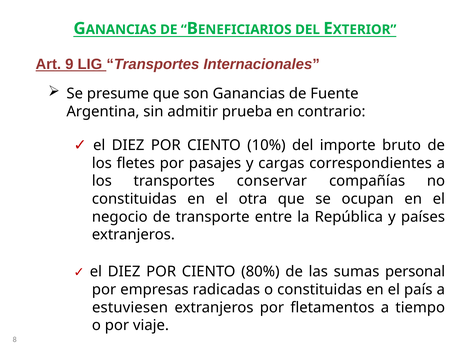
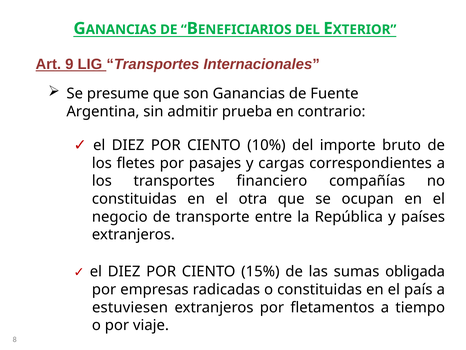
conservar: conservar -> financiero
80%: 80% -> 15%
personal: personal -> obligada
